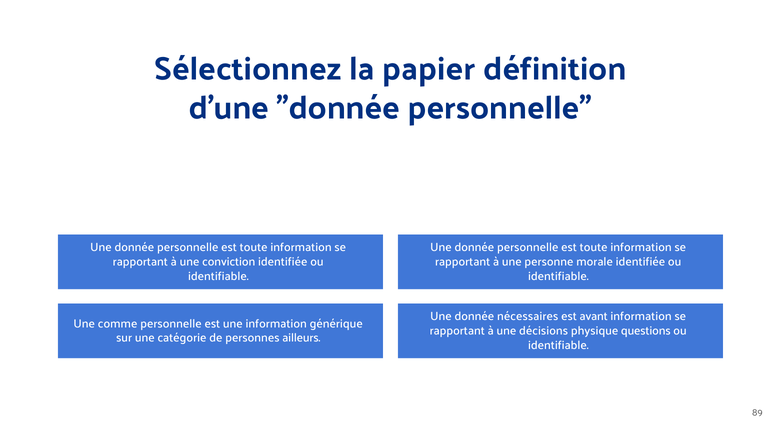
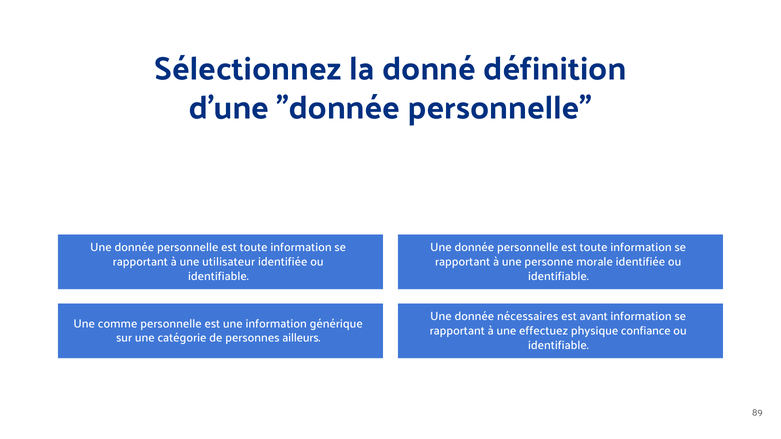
papier: papier -> donné
conviction: conviction -> utilisateur
décisions: décisions -> effectuez
questions: questions -> confiance
